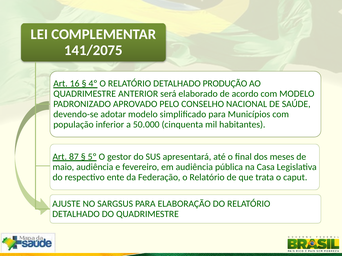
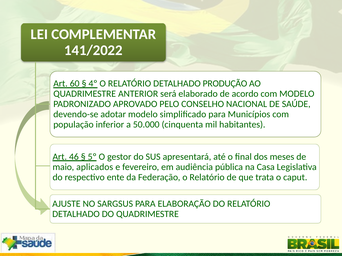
141/2075: 141/2075 -> 141/2022
16: 16 -> 60
87: 87 -> 46
maio audiência: audiência -> aplicados
